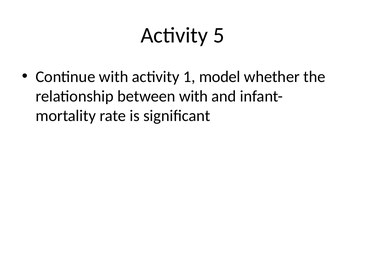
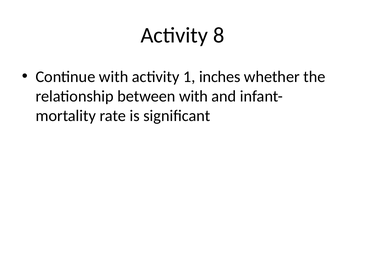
5: 5 -> 8
model: model -> inches
